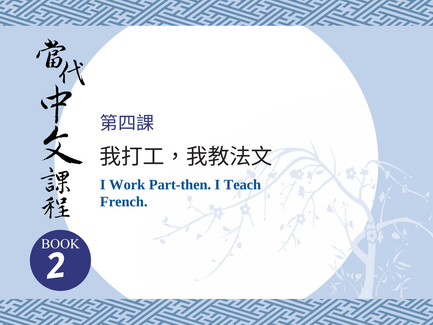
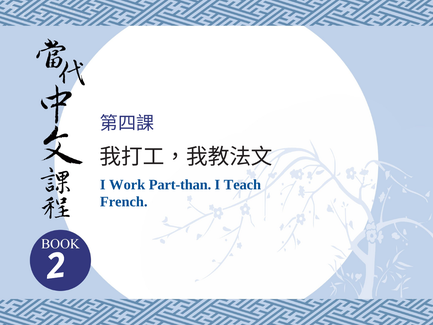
Part-then: Part-then -> Part-than
